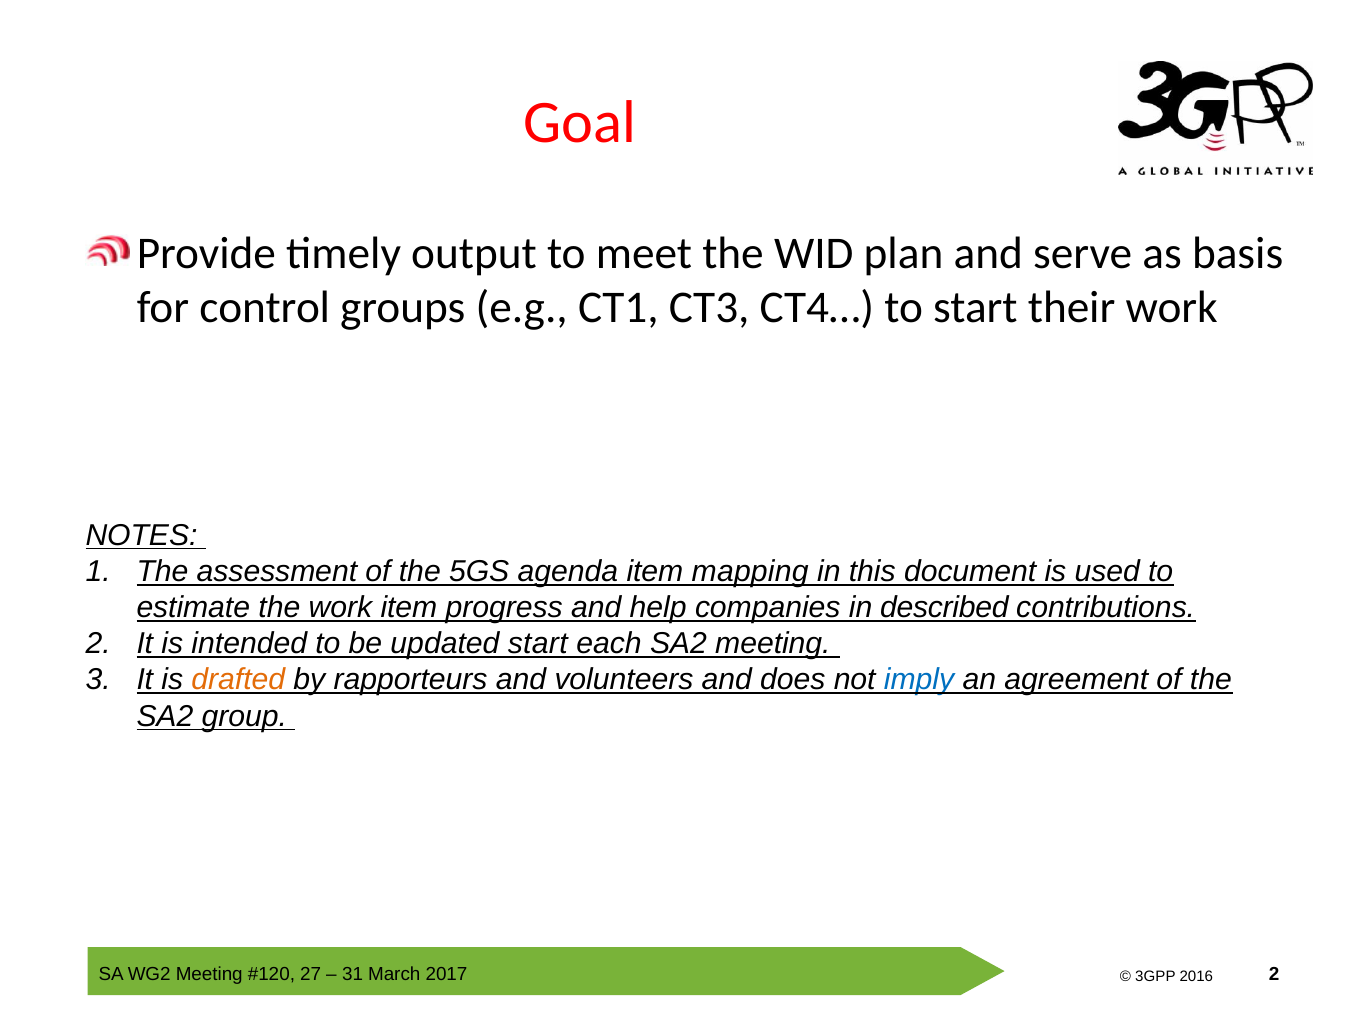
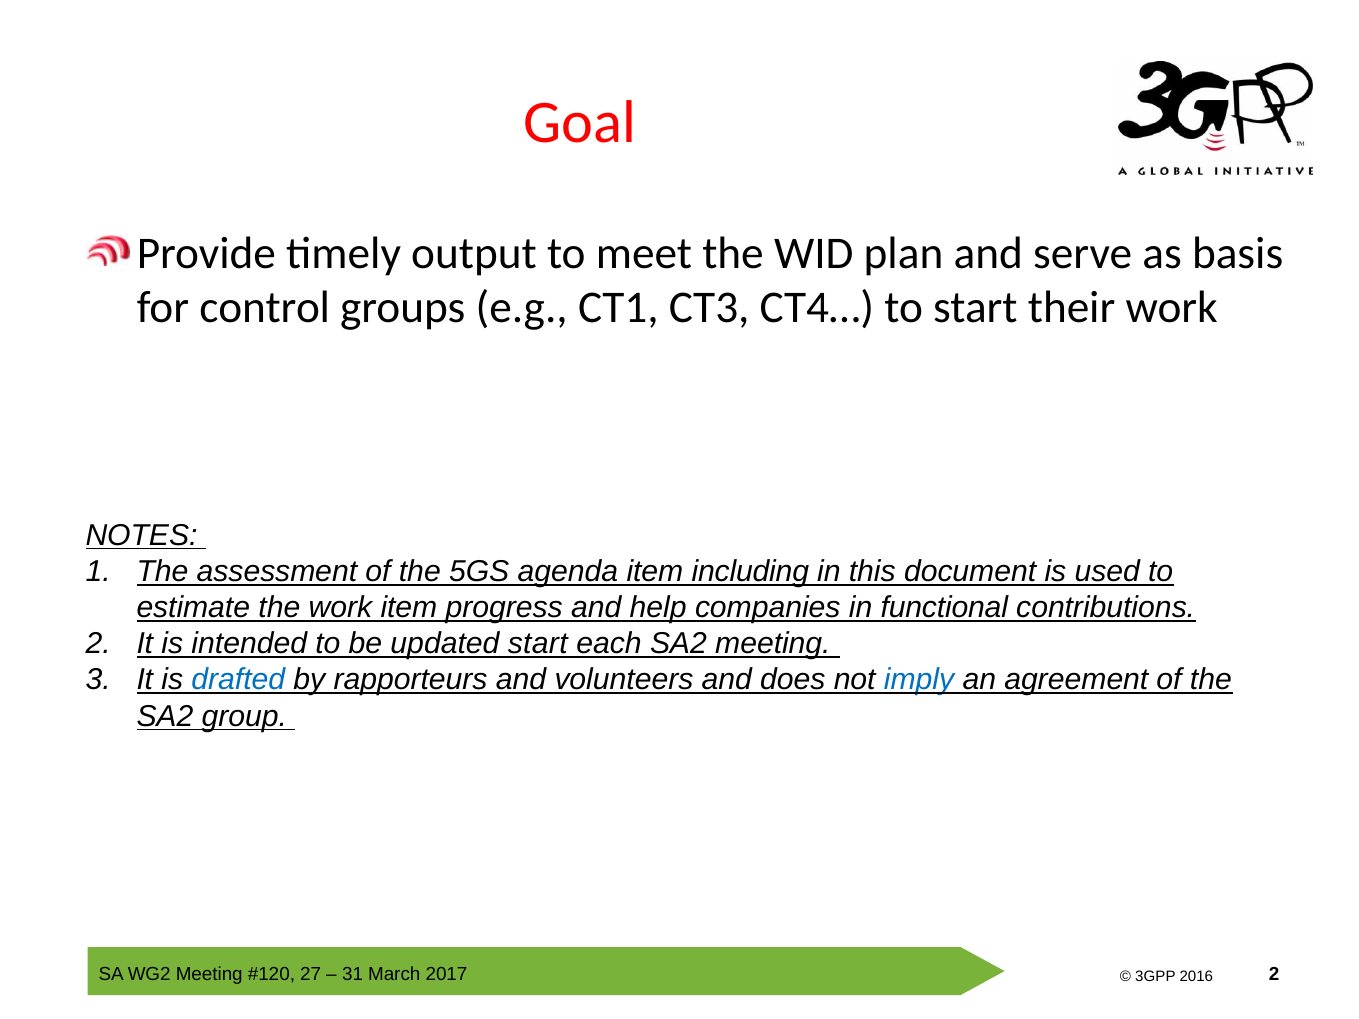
mapping: mapping -> including
described: described -> functional
drafted colour: orange -> blue
